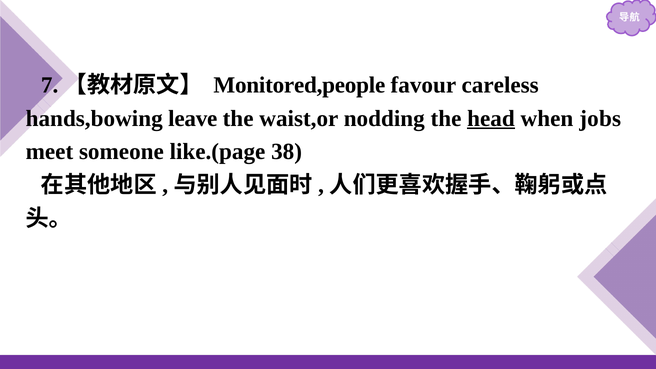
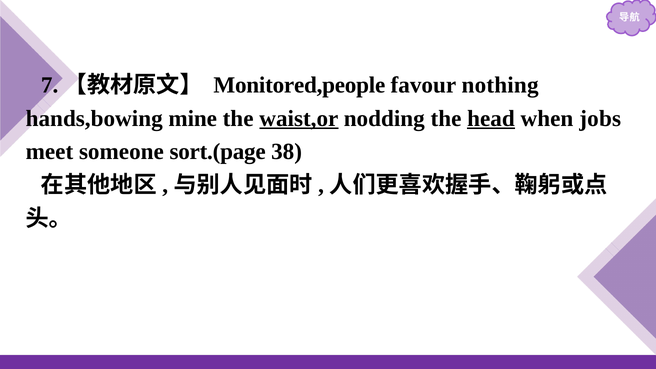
careless: careless -> nothing
leave: leave -> mine
waist,or underline: none -> present
like.(page: like.(page -> sort.(page
